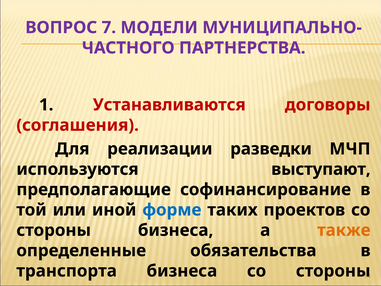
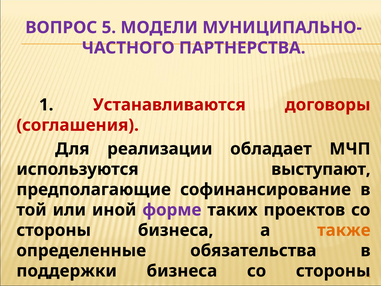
7: 7 -> 5
разведки: разведки -> обладает
форме colour: blue -> purple
транспорта: транспорта -> поддержки
